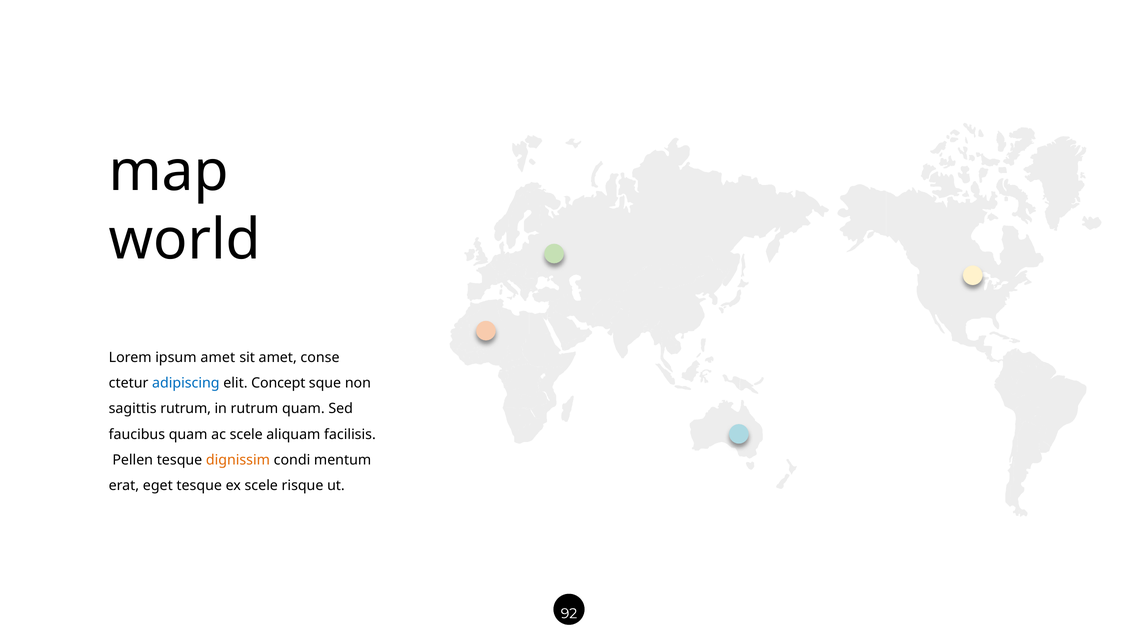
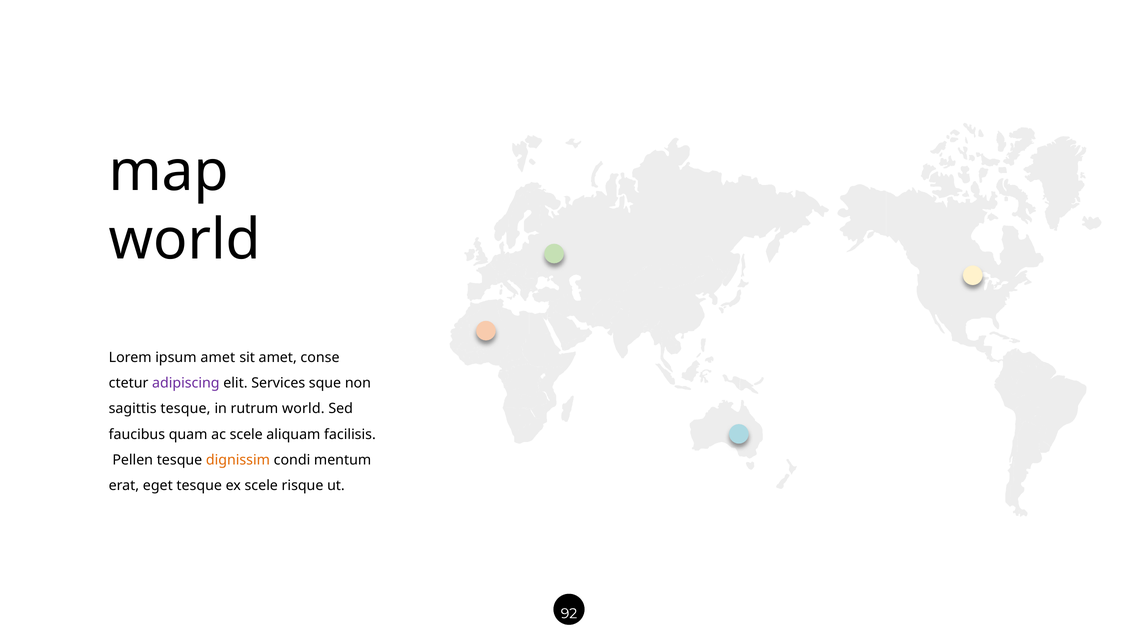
adipiscing colour: blue -> purple
Concept: Concept -> Services
sagittis rutrum: rutrum -> tesque
rutrum quam: quam -> world
